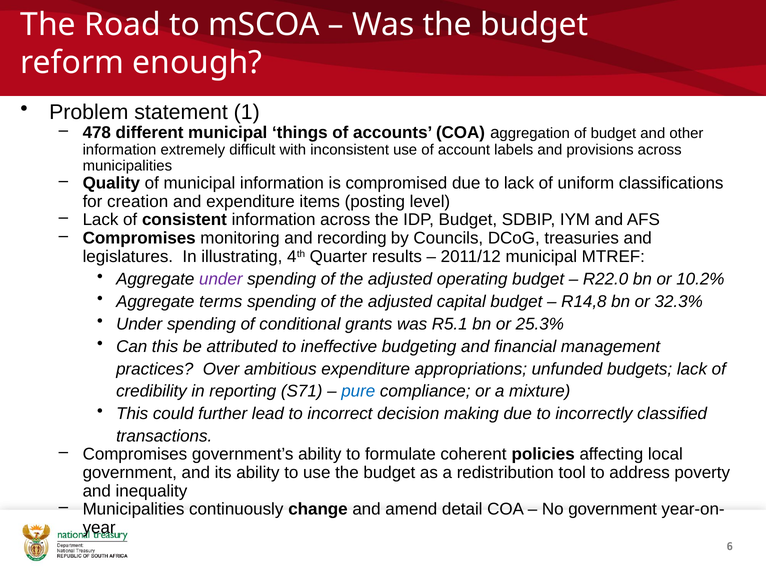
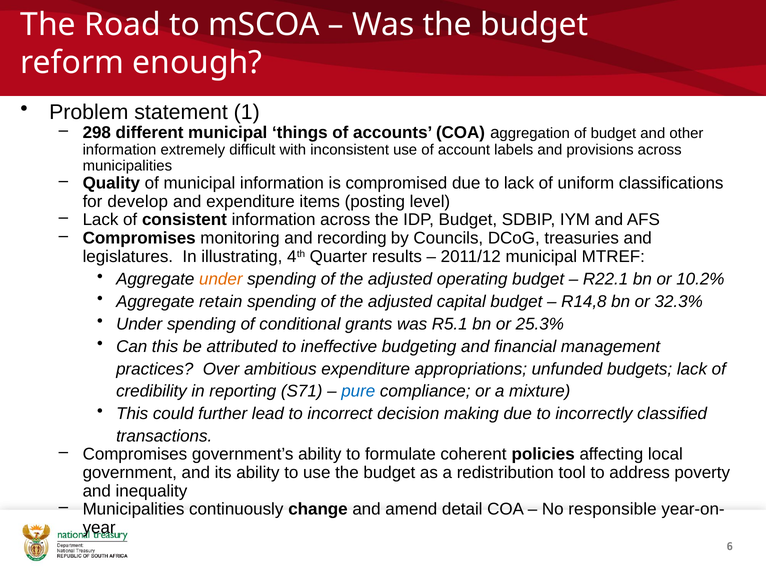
478: 478 -> 298
creation: creation -> develop
under at (221, 279) colour: purple -> orange
R22.0: R22.0 -> R22.1
terms: terms -> retain
No government: government -> responsible
